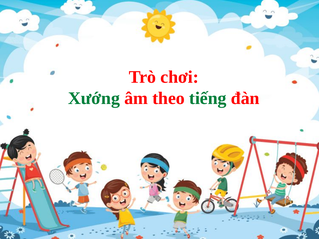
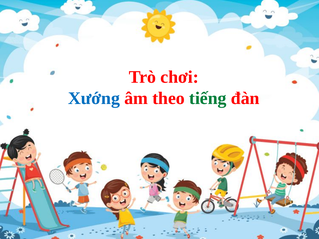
Xướng colour: green -> blue
